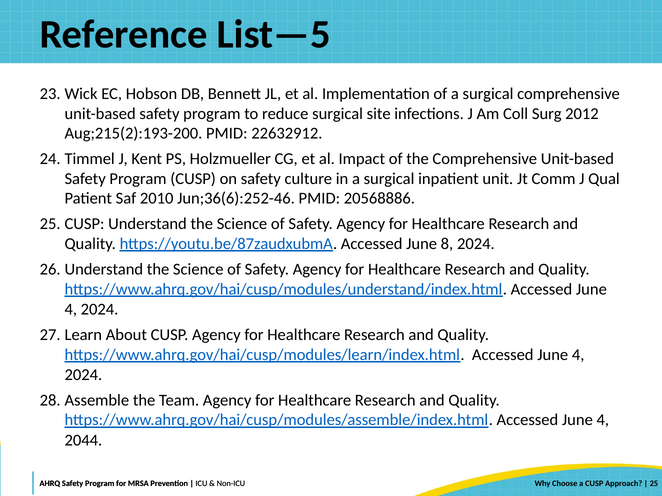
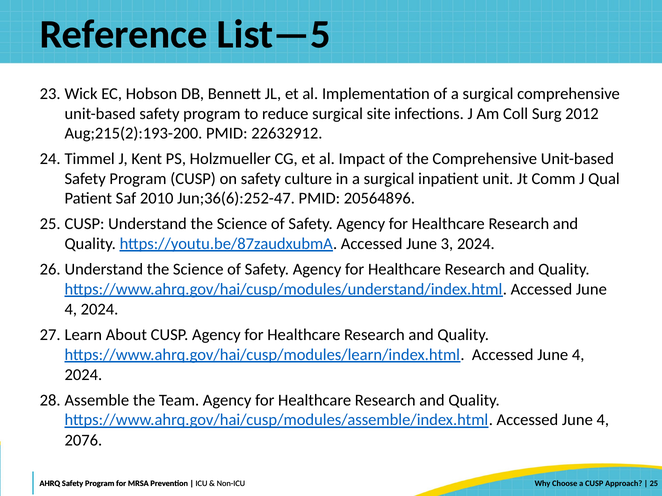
Jun;36(6):252-46: Jun;36(6):252-46 -> Jun;36(6):252-47
20568886: 20568886 -> 20564896
8: 8 -> 3
2044: 2044 -> 2076
